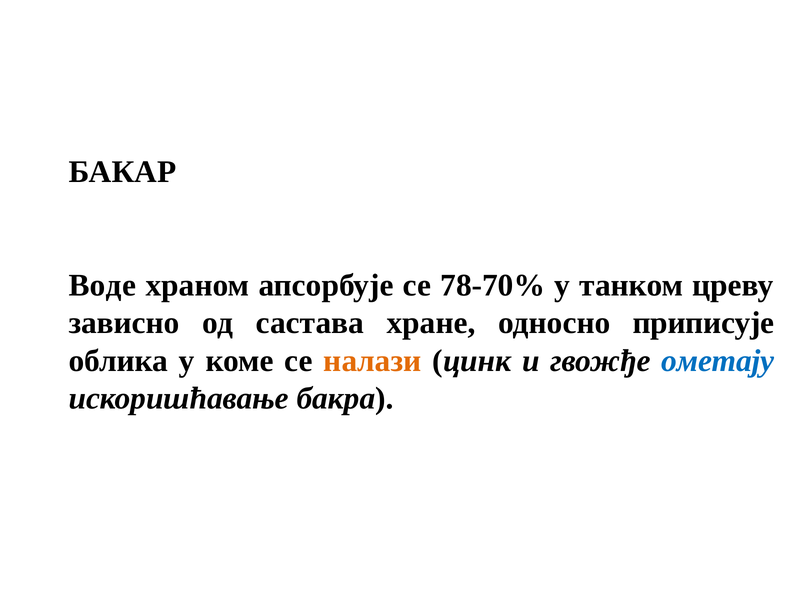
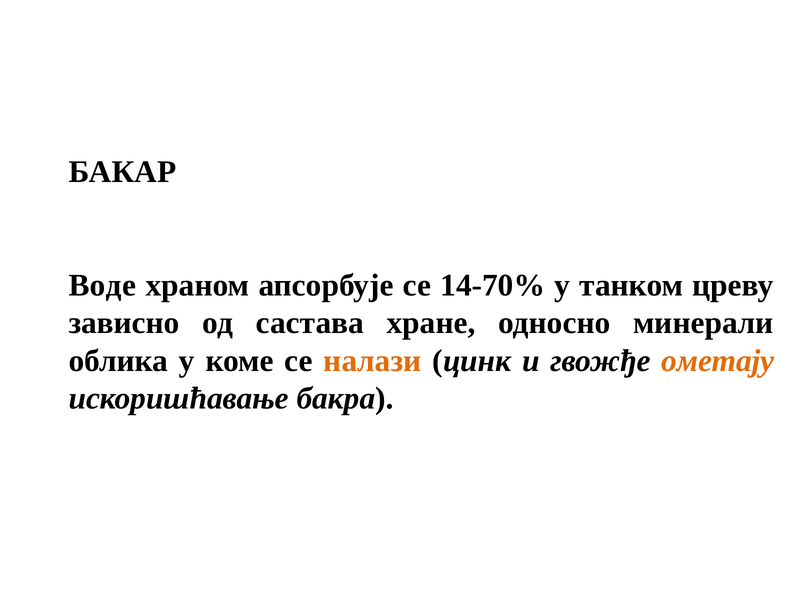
78-70%: 78-70% -> 14-70%
приписује: приписује -> минерали
ометају colour: blue -> orange
